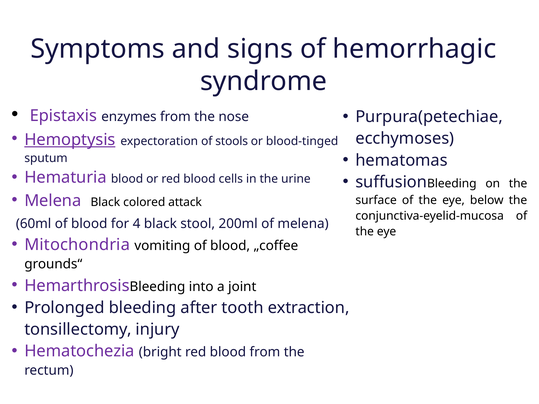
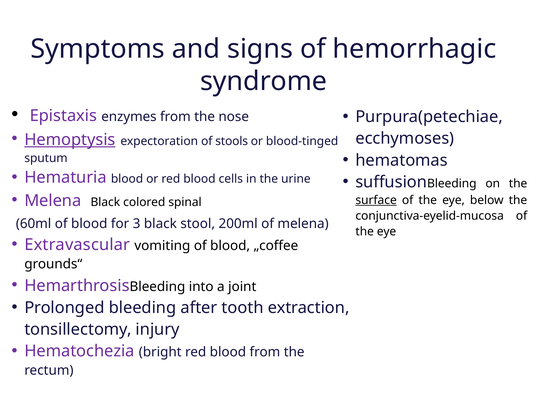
attack: attack -> spinal
surface underline: none -> present
4: 4 -> 3
Mitochondria: Mitochondria -> Extravascular
